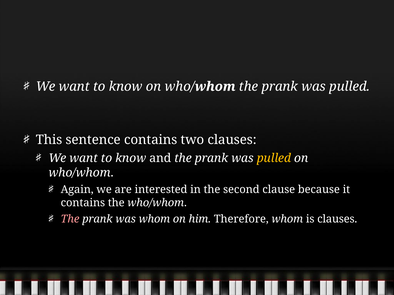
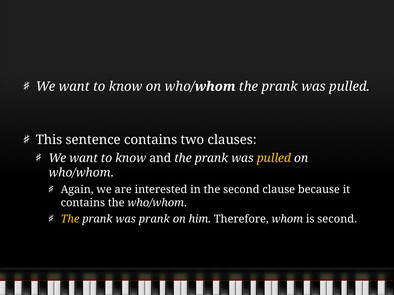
The at (70, 219) colour: pink -> yellow
was whom: whom -> prank
is clauses: clauses -> second
